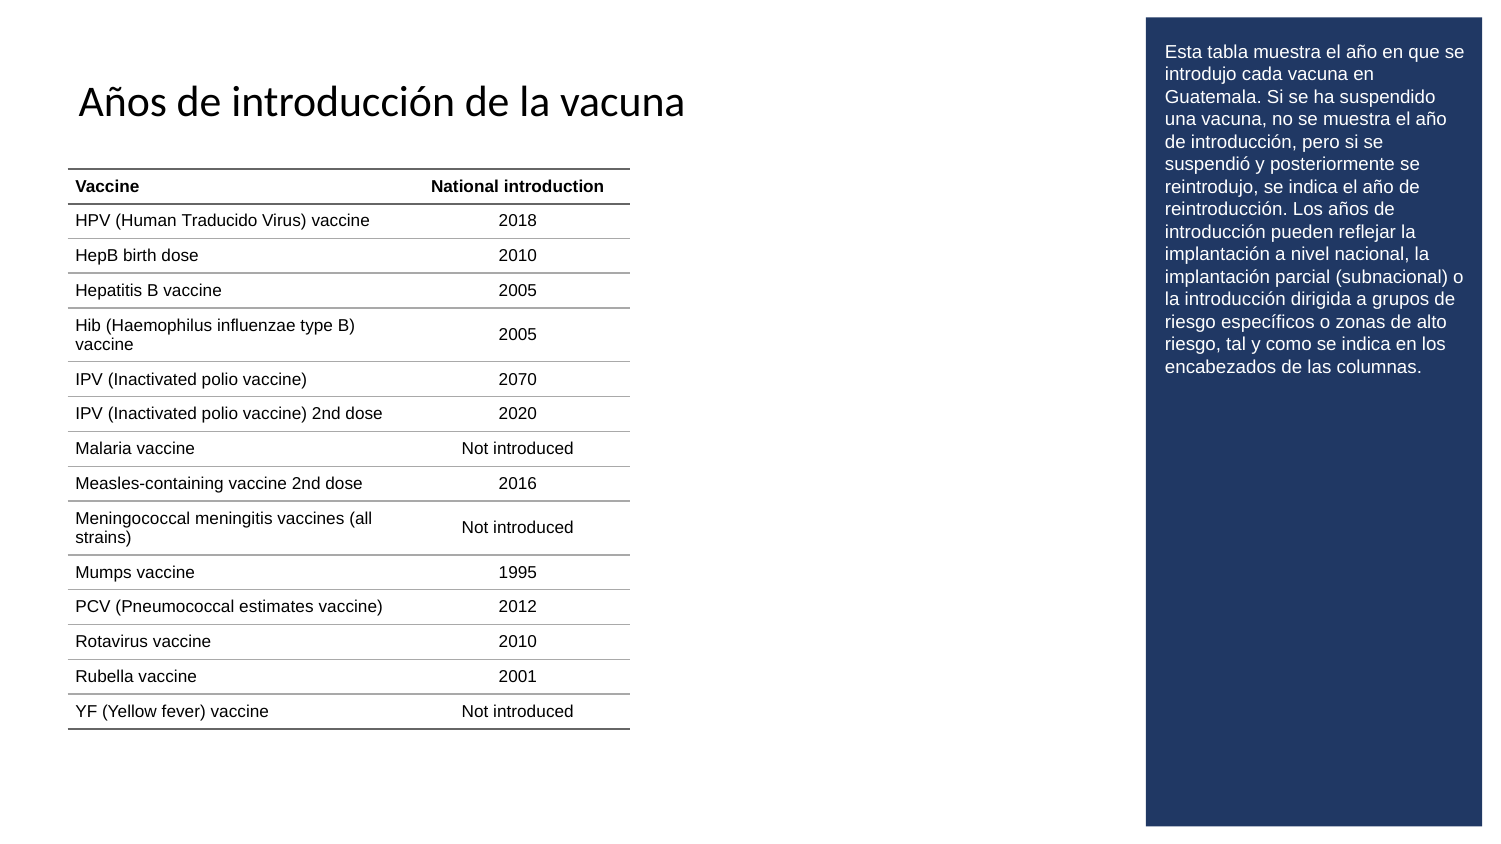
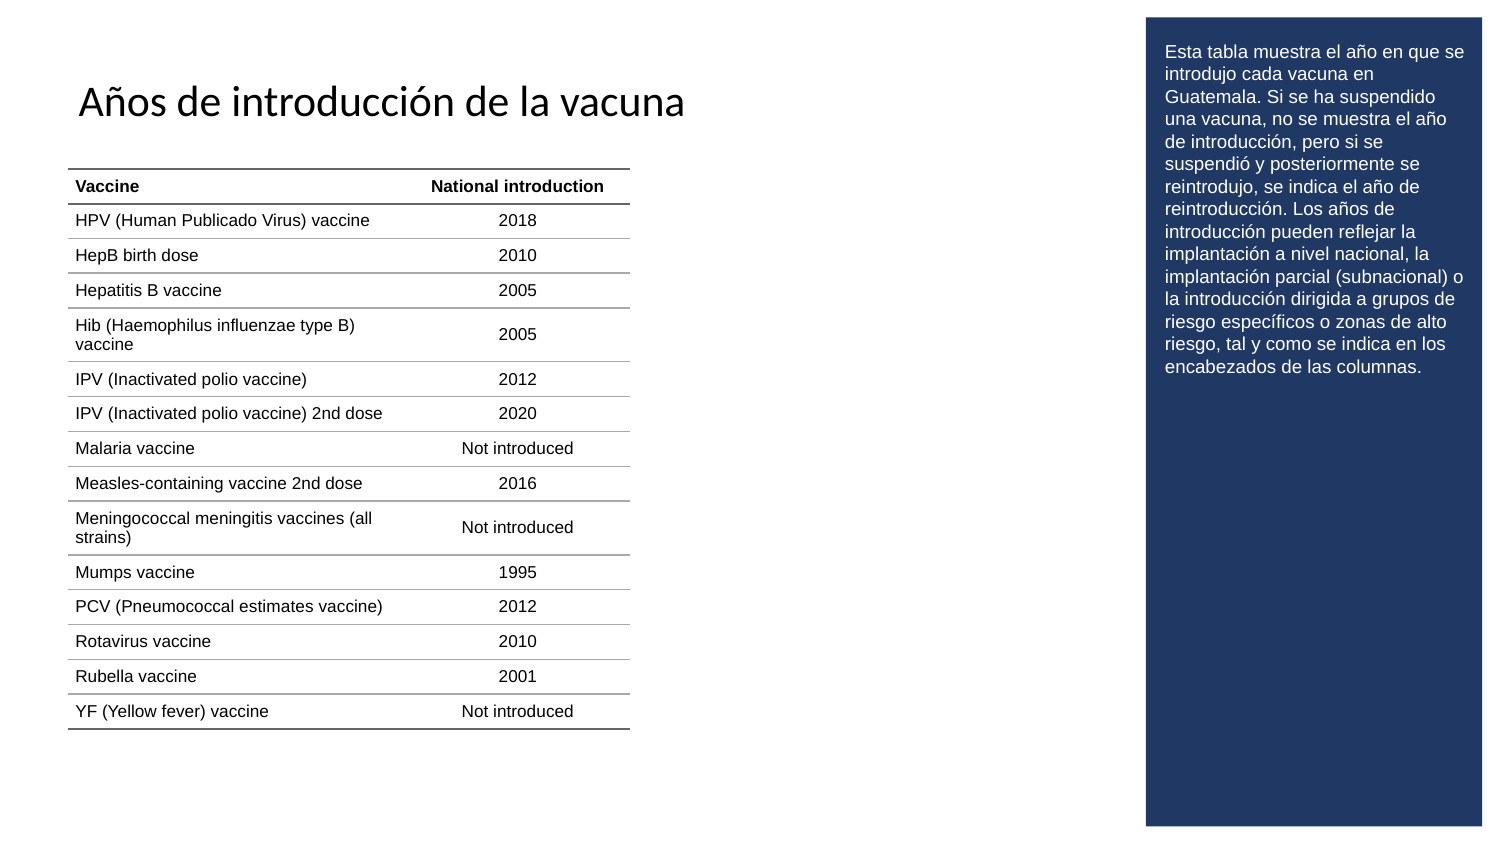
Traducido: Traducido -> Publicado
polio vaccine 2070: 2070 -> 2012
